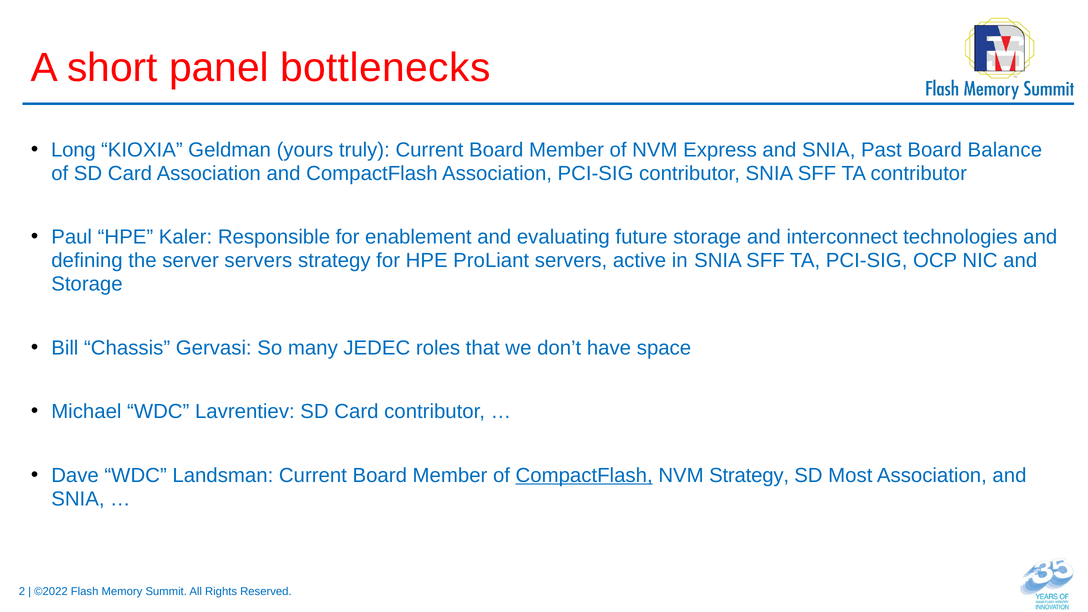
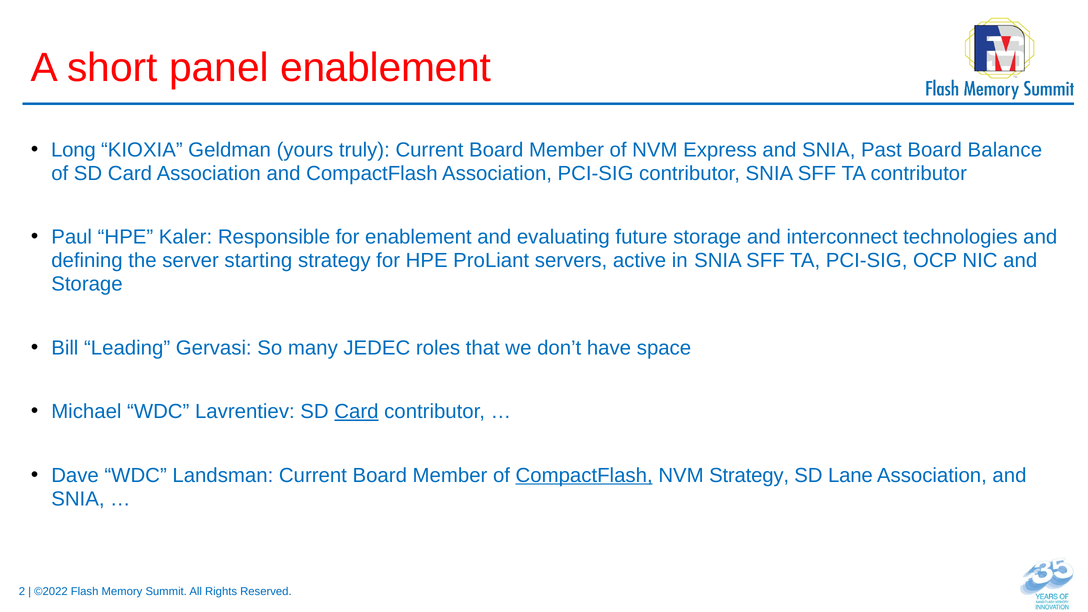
panel bottlenecks: bottlenecks -> enablement
server servers: servers -> starting
Chassis: Chassis -> Leading
Card at (356, 412) underline: none -> present
Most: Most -> Lane
